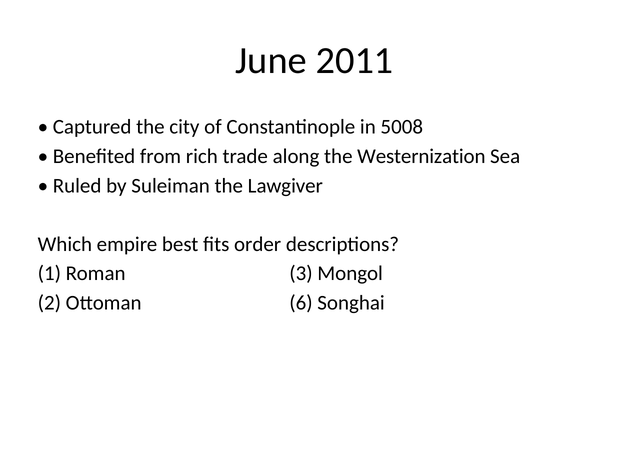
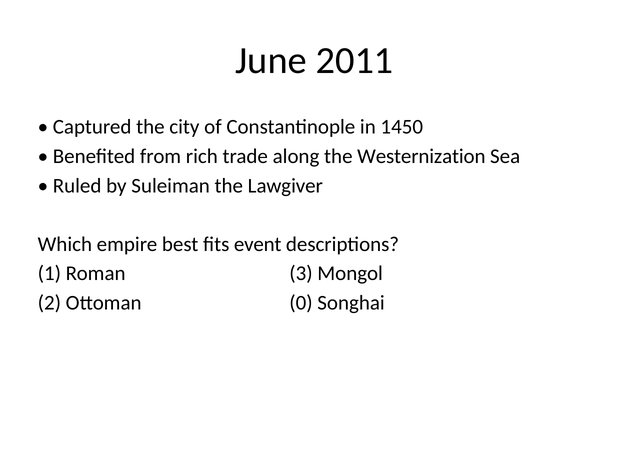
5008: 5008 -> 1450
order: order -> event
6: 6 -> 0
